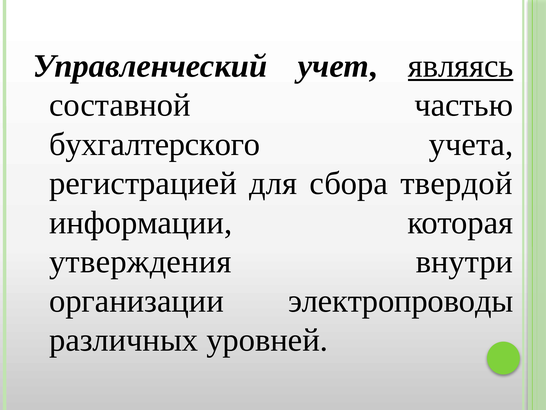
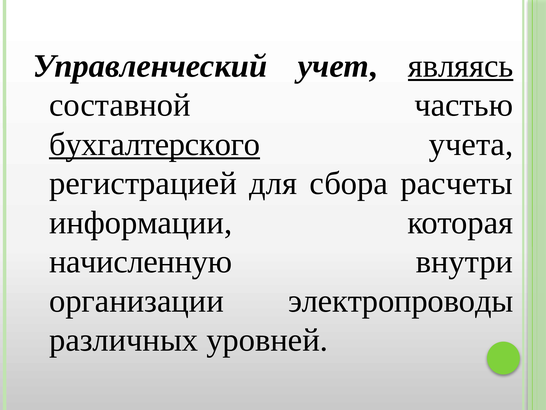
бухгалтерского underline: none -> present
твердой: твердой -> расчеты
утверждения: утверждения -> начисленную
